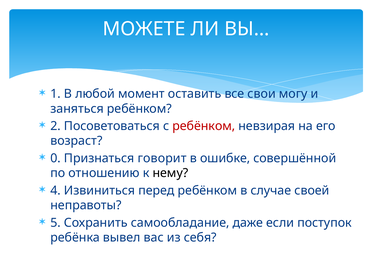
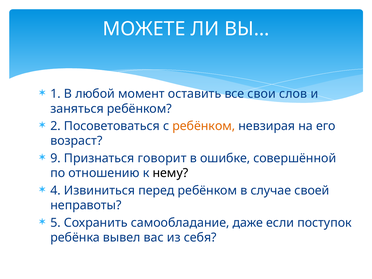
могу: могу -> слов
ребёнком at (204, 126) colour: red -> orange
0: 0 -> 9
